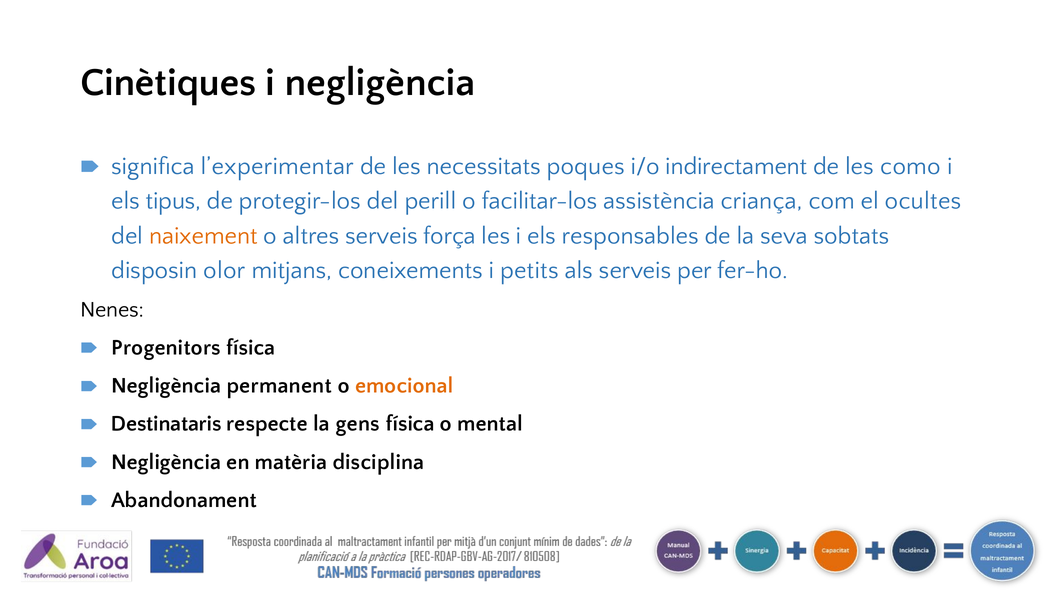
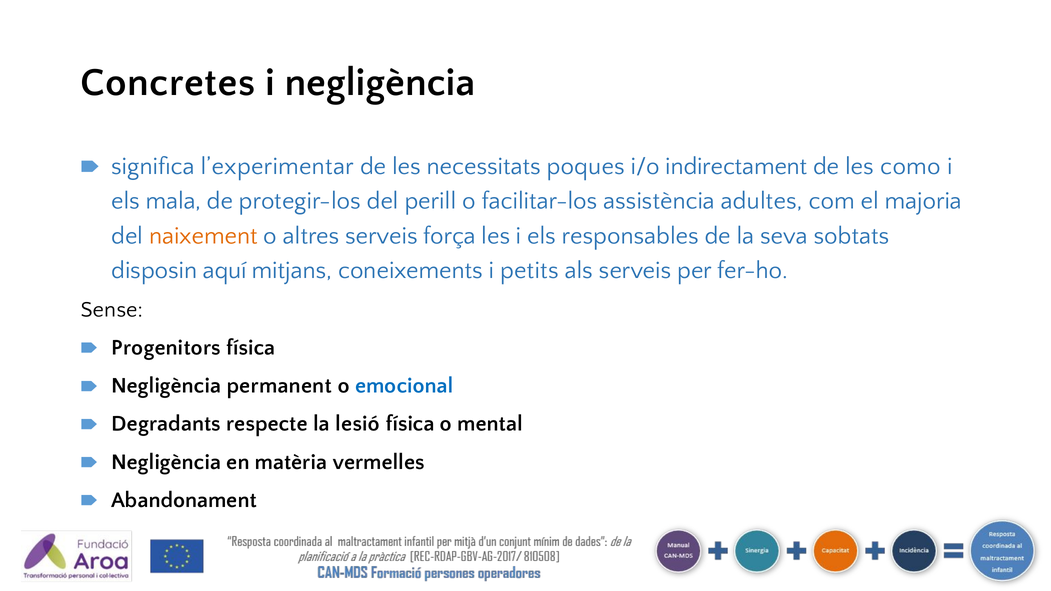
Cinètiques: Cinètiques -> Concretes
tipus: tipus -> mala
criança: criança -> adultes
ocultes: ocultes -> majoria
olor: olor -> aquí
Nenes: Nenes -> Sense
emocional colour: orange -> blue
Destinataris: Destinataris -> Degradants
gens: gens -> lesió
disciplina: disciplina -> vermelles
